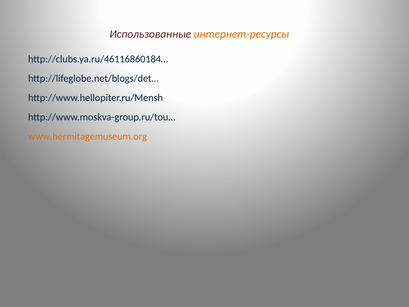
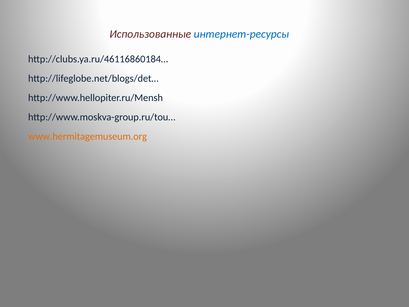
интернет-ресурсы colour: orange -> blue
